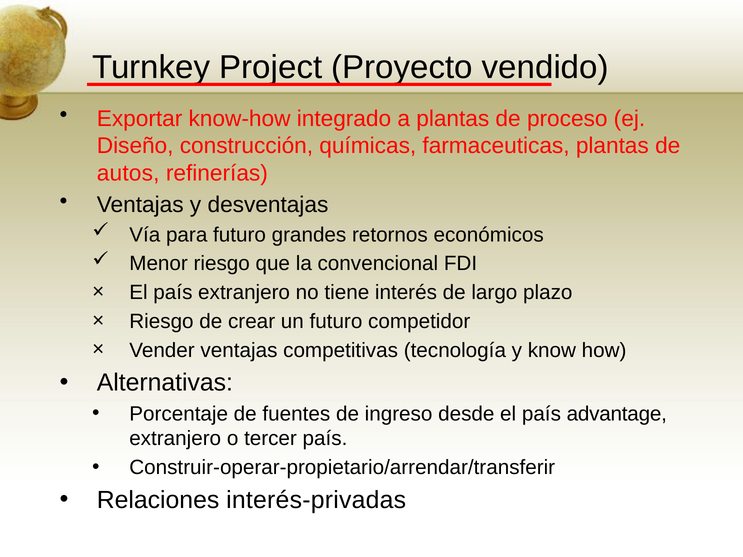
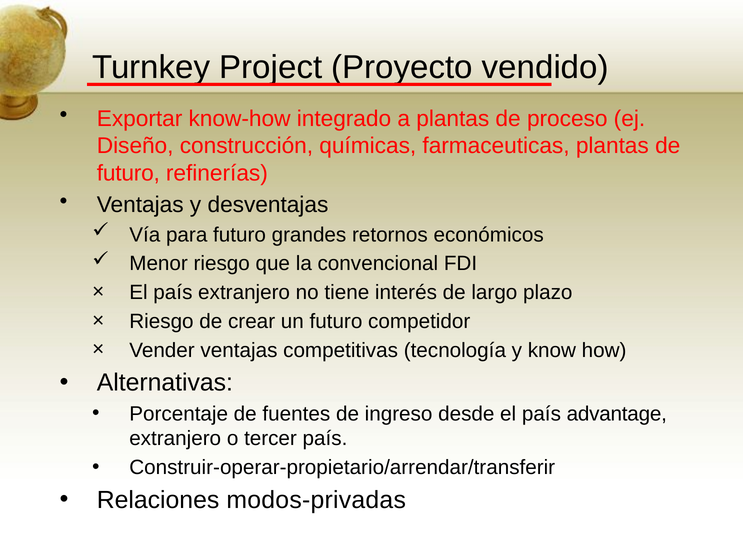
autos at (128, 173): autos -> futuro
interés-privadas: interés-privadas -> modos-privadas
